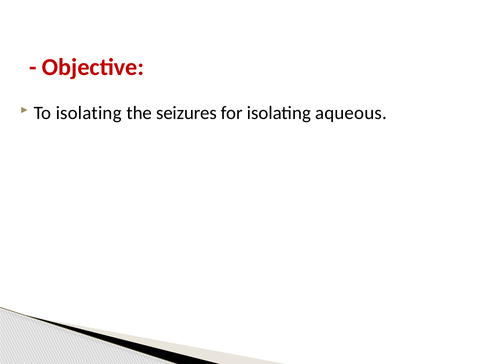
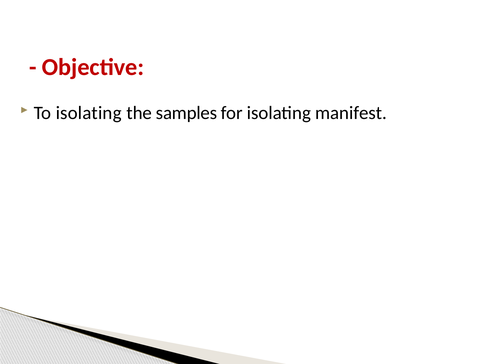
seizures: seizures -> samples
aqueous: aqueous -> manifest
